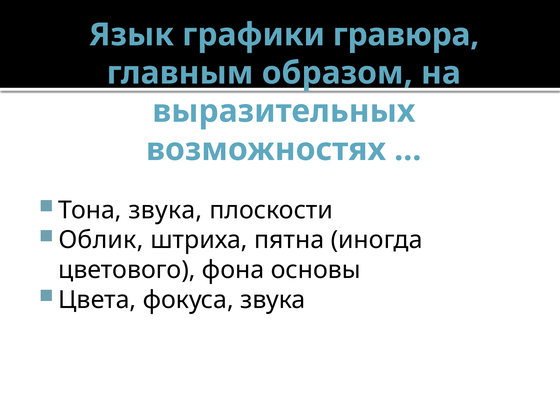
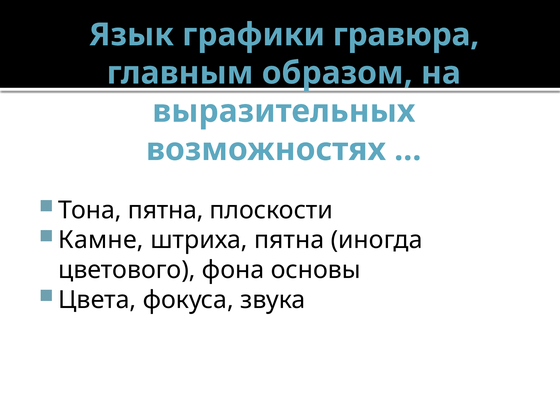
Тона звука: звука -> пятна
Облик: Облик -> Камне
